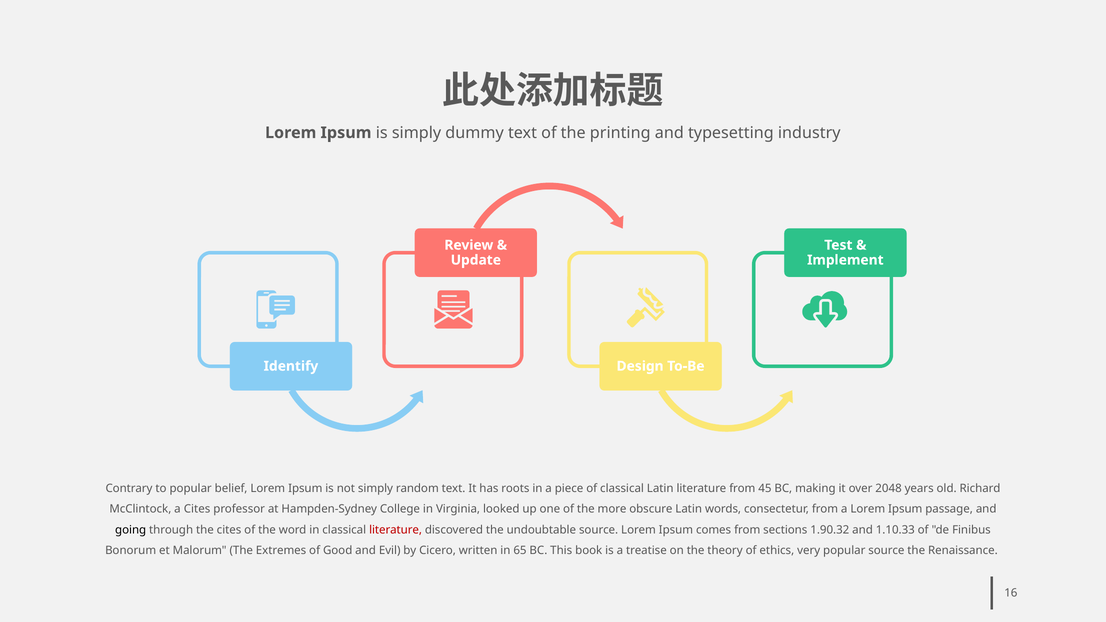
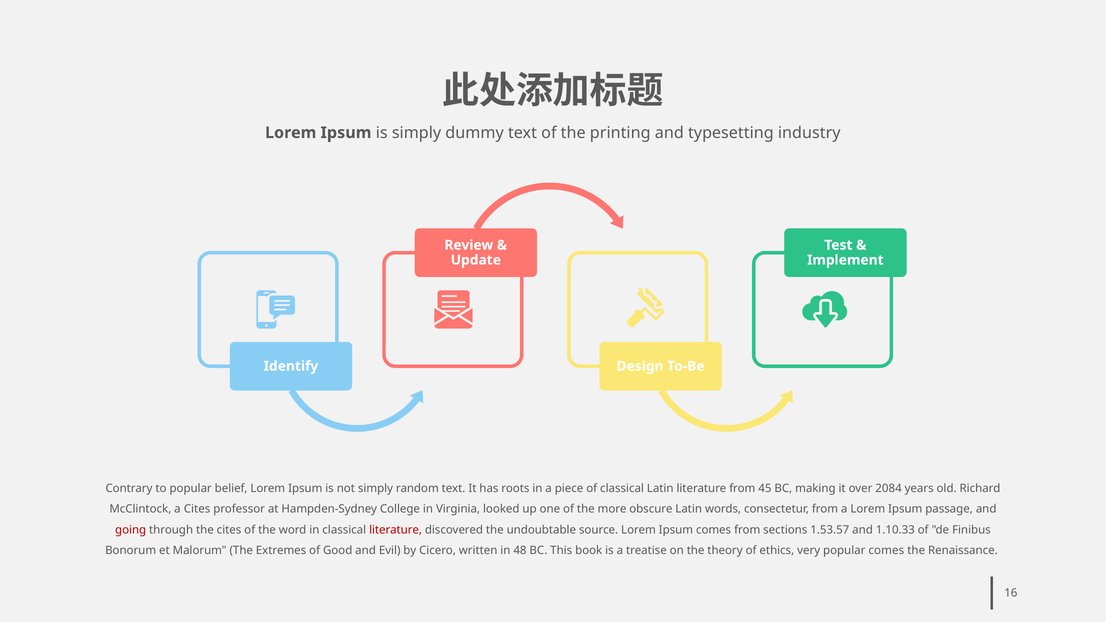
2048: 2048 -> 2084
going colour: black -> red
1.90.32: 1.90.32 -> 1.53.57
65: 65 -> 48
popular source: source -> comes
